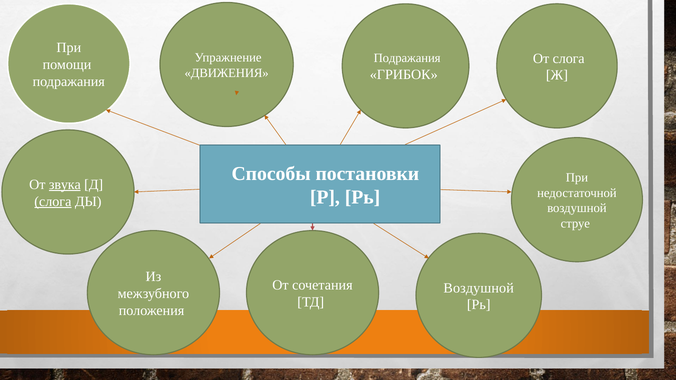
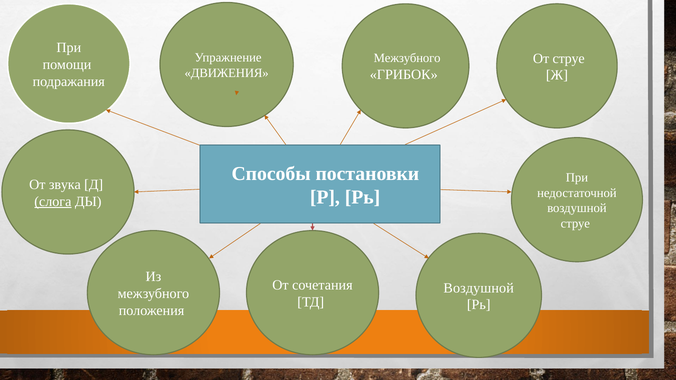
От слога: слога -> струе
Подражания at (407, 58): Подражания -> Межзубного
звука underline: present -> none
